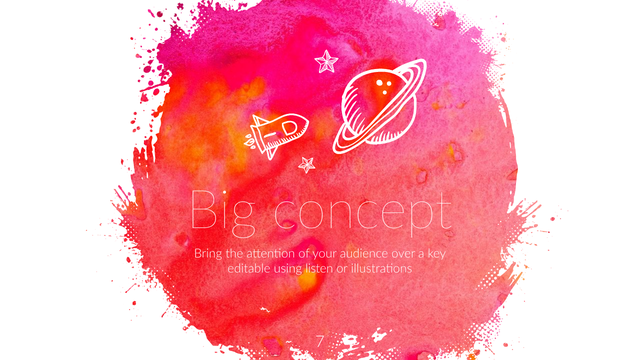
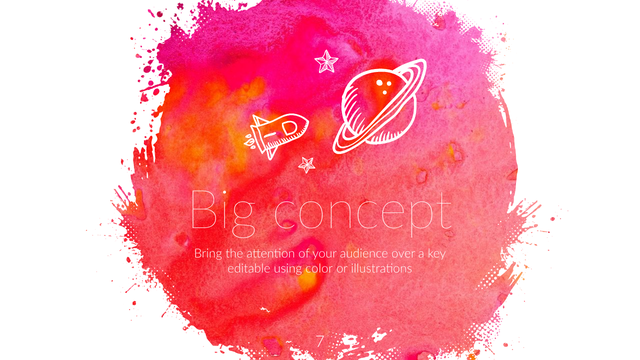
listen: listen -> color
